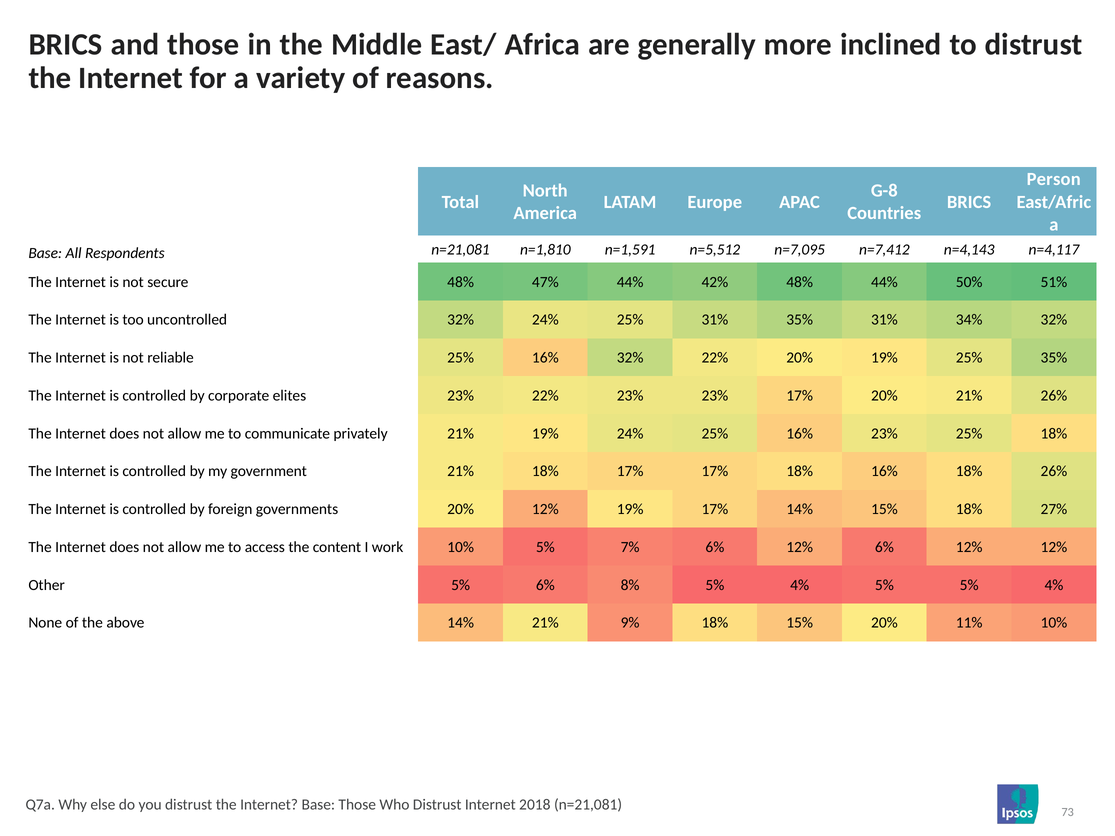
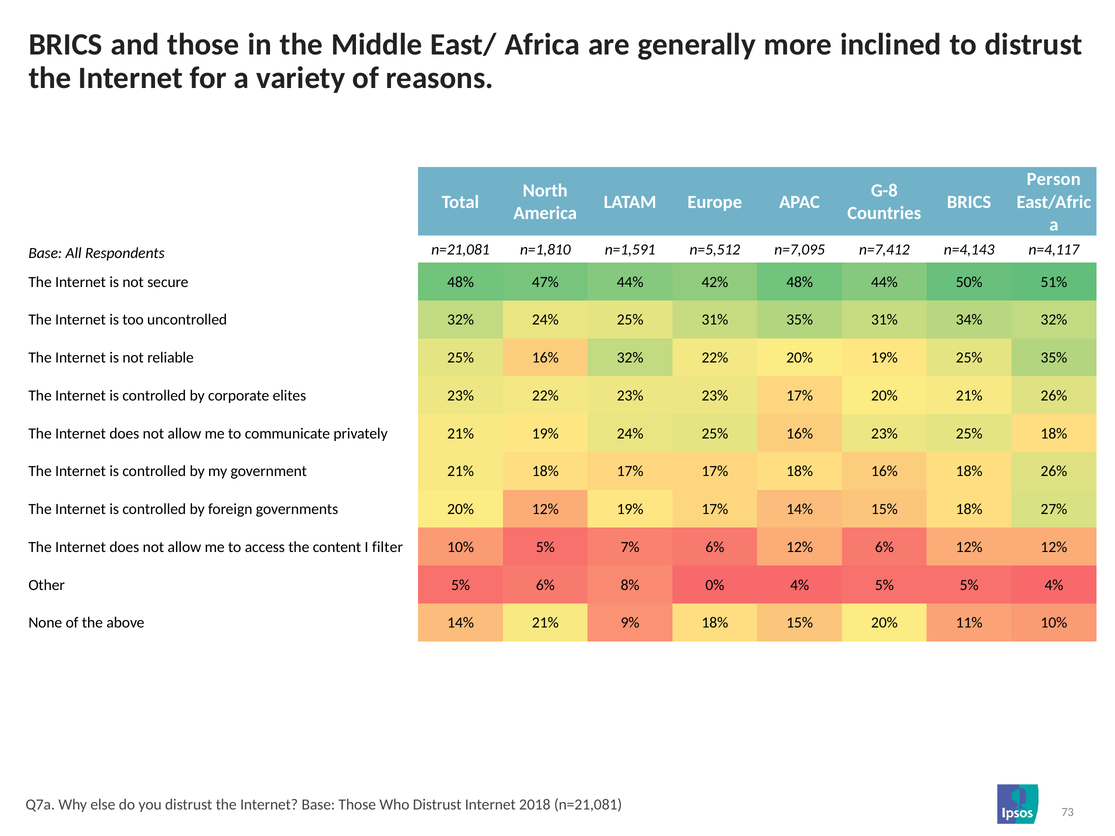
work: work -> filter
8% 5%: 5% -> 0%
